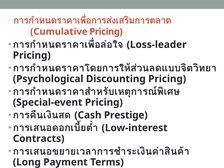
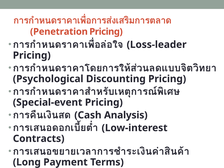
Cumulative: Cumulative -> Penetration
Prestige: Prestige -> Analysis
